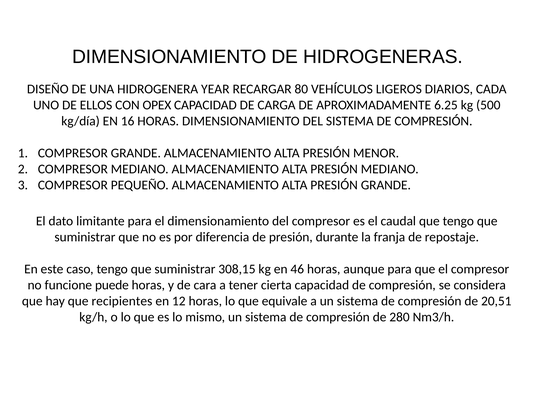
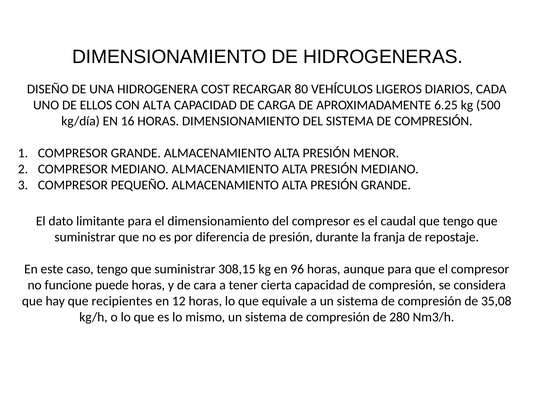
YEAR: YEAR -> COST
CON OPEX: OPEX -> ALTA
46: 46 -> 96
20,51: 20,51 -> 35,08
